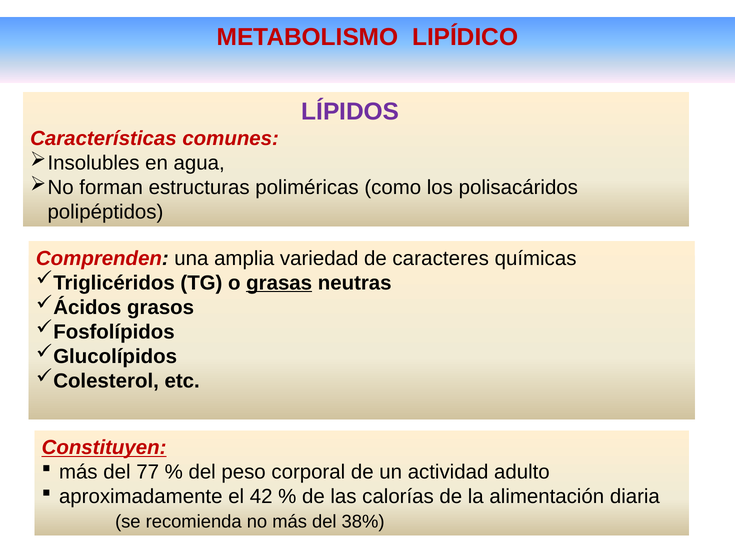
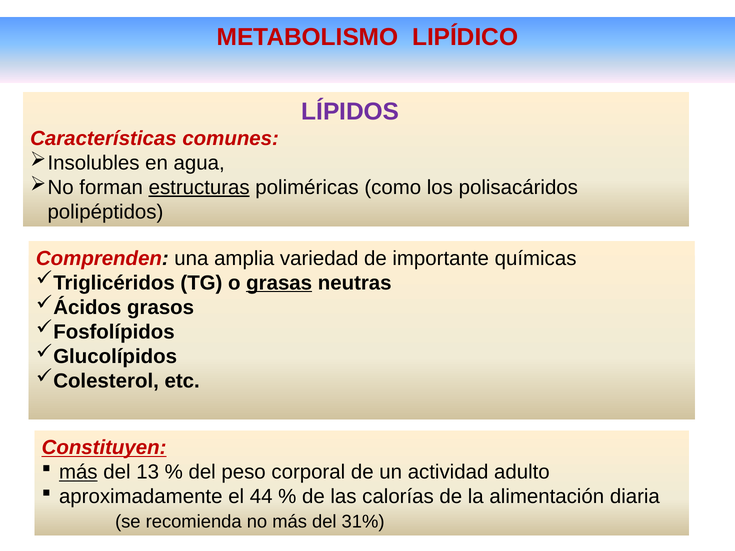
estructuras underline: none -> present
caracteres: caracteres -> importante
más at (78, 472) underline: none -> present
77: 77 -> 13
42: 42 -> 44
38%: 38% -> 31%
